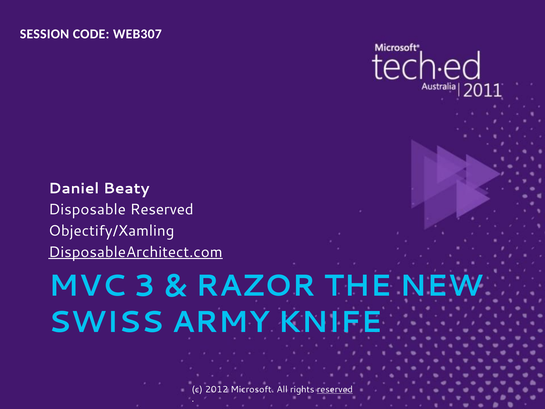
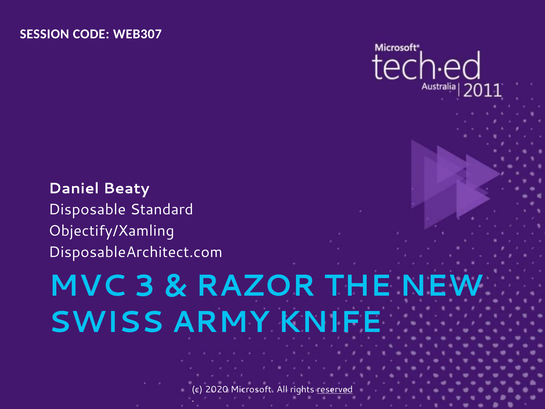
Disposable Reserved: Reserved -> Standard
DisposableArchitect.com underline: present -> none
2012: 2012 -> 2020
